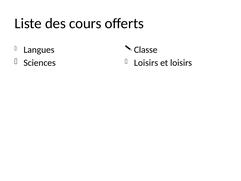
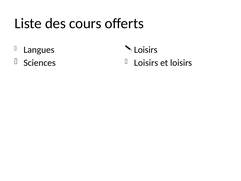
Classe at (146, 50): Classe -> Loisirs
